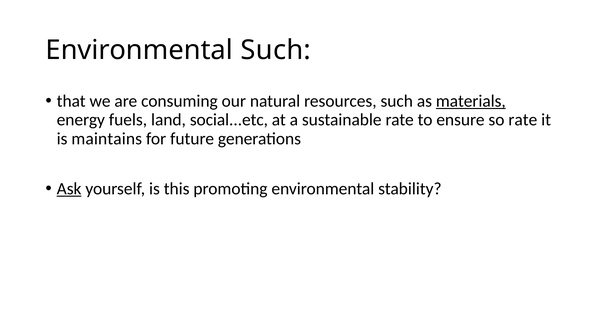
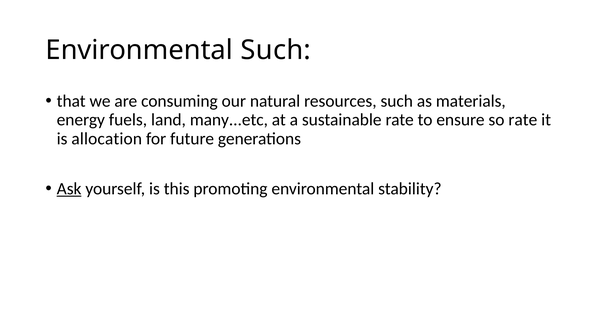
materials underline: present -> none
social...etc: social...etc -> many...etc
maintains: maintains -> allocation
